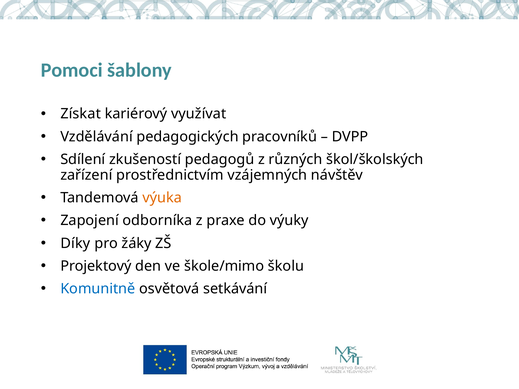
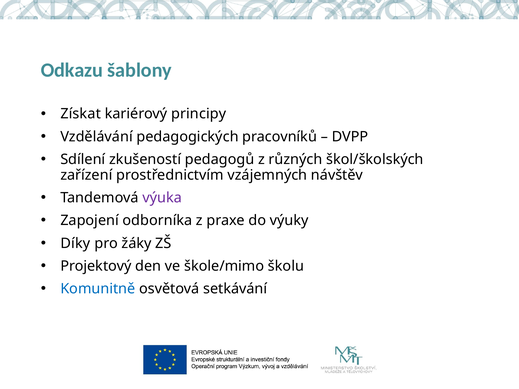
Pomoci: Pomoci -> Odkazu
využívat: využívat -> principy
výuka colour: orange -> purple
